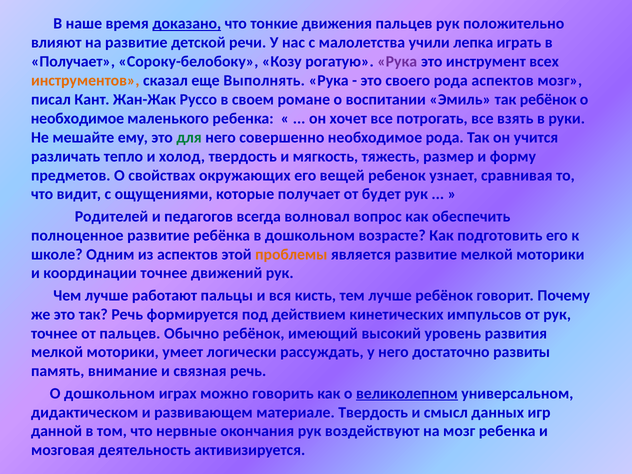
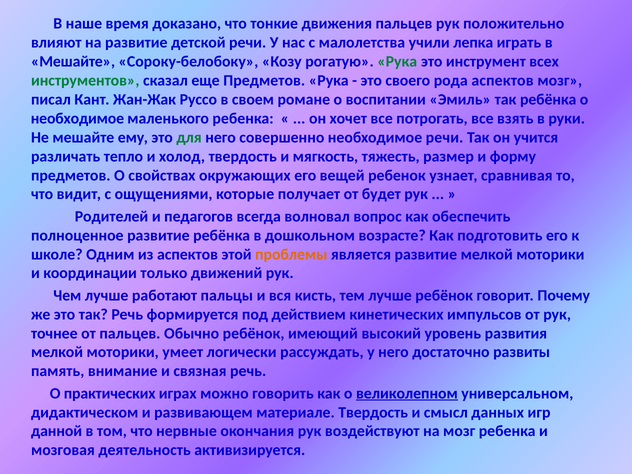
доказано underline: present -> none
Получает at (73, 62): Получает -> Мешайте
Рука at (397, 62) colour: purple -> green
инструментов colour: orange -> green
еще Выполнять: Выполнять -> Предметов
так ребёнок: ребёнок -> ребёнка
необходимое рода: рода -> речи
координации точнее: точнее -> только
О дошкольном: дошкольном -> практических
